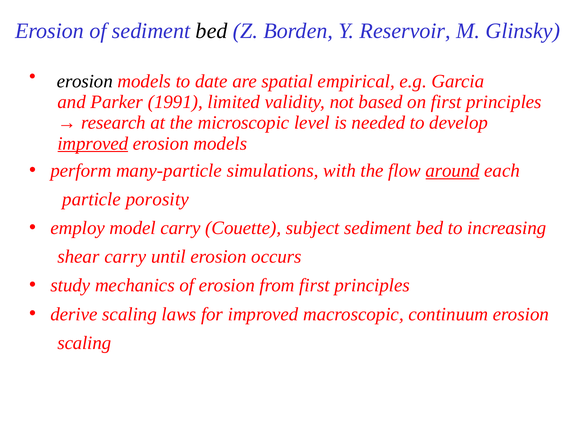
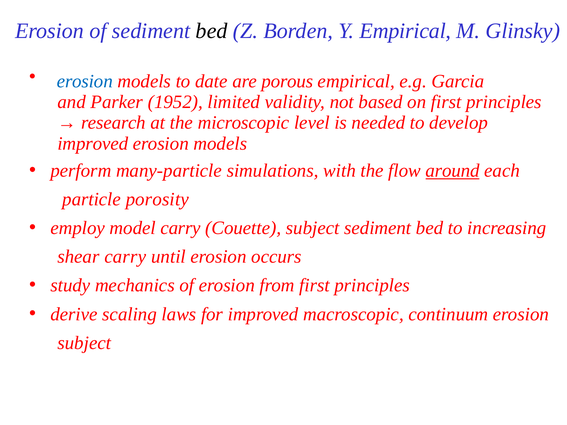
Y Reservoir: Reservoir -> Empirical
erosion at (85, 81) colour: black -> blue
spatial: spatial -> porous
1991: 1991 -> 1952
improved at (93, 144) underline: present -> none
scaling at (84, 343): scaling -> subject
